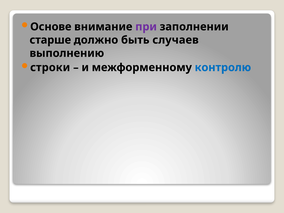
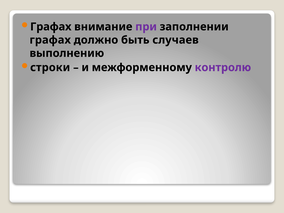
Основе at (51, 27): Основе -> Графах
старше at (50, 40): старше -> графах
контролю colour: blue -> purple
